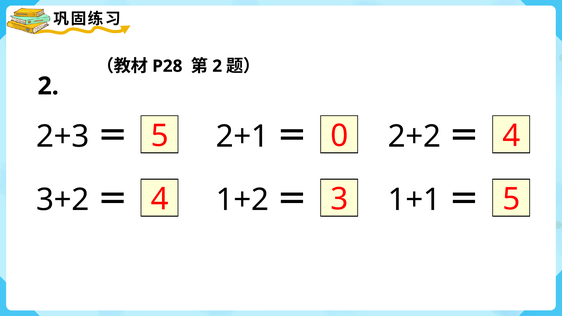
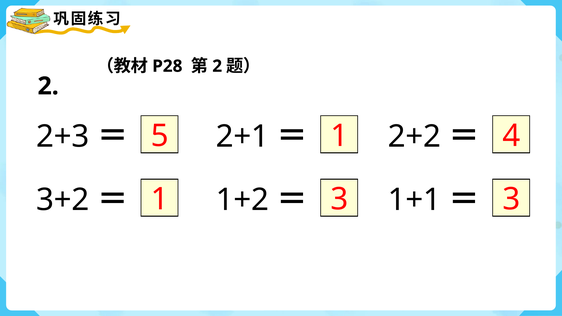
0 at (339, 136): 0 -> 1
4 at (160, 199): 4 -> 1
5 at (511, 199): 5 -> 3
